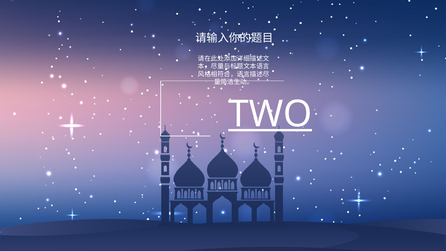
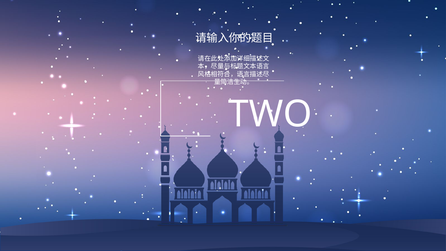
TWO underline: present -> none
